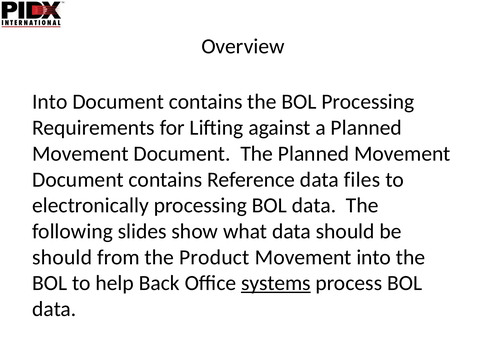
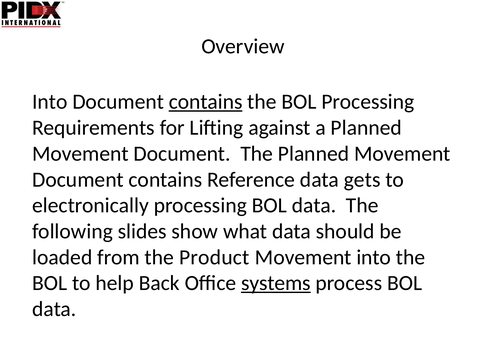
contains at (206, 102) underline: none -> present
files: files -> gets
should at (62, 258): should -> loaded
